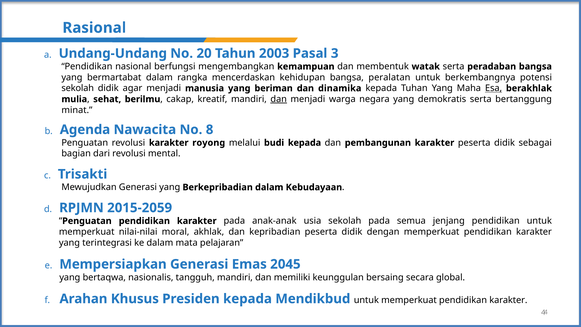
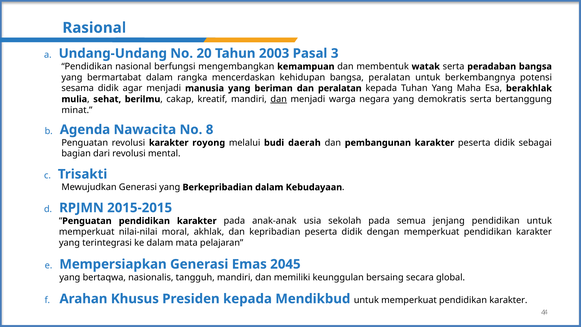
sekolah at (78, 88): sekolah -> sesama
dan dinamika: dinamika -> peralatan
Esa underline: present -> none
budi kepada: kepada -> daerah
2015-2059: 2015-2059 -> 2015-2015
